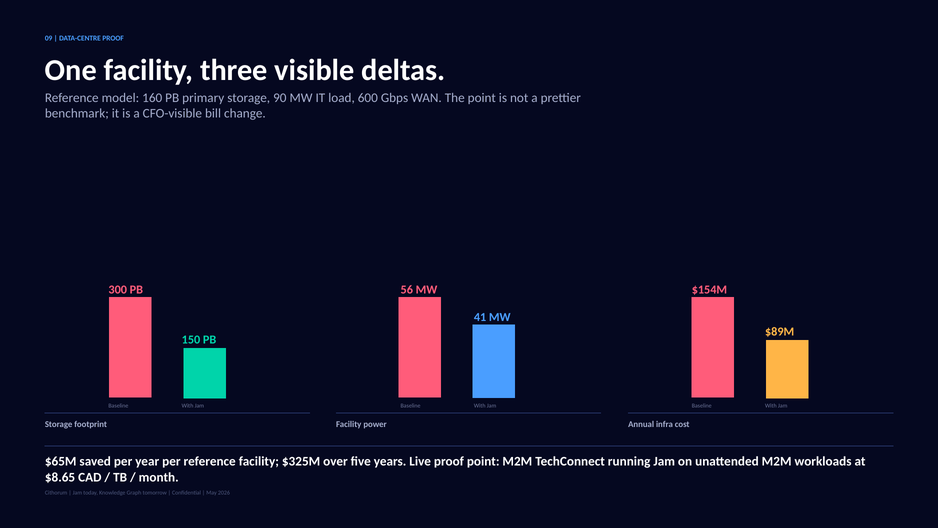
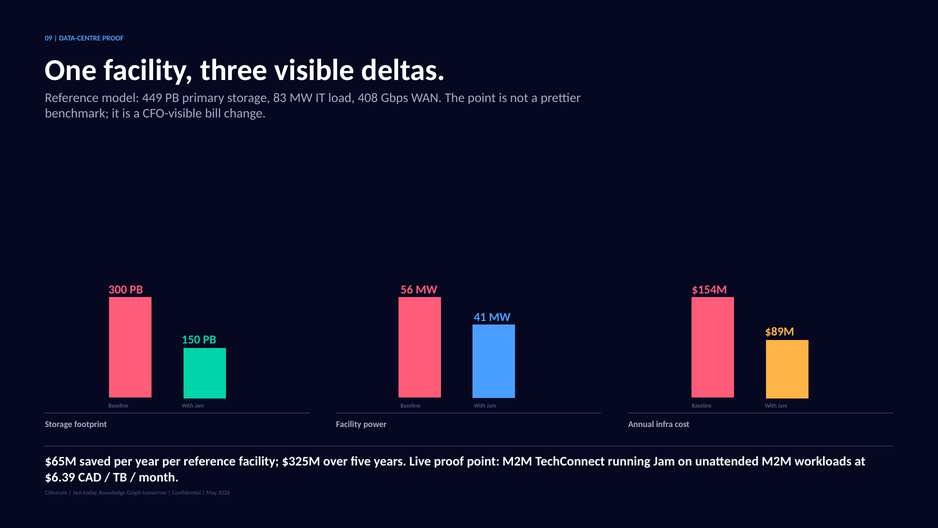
160: 160 -> 449
90: 90 -> 83
600: 600 -> 408
$8.65: $8.65 -> $6.39
